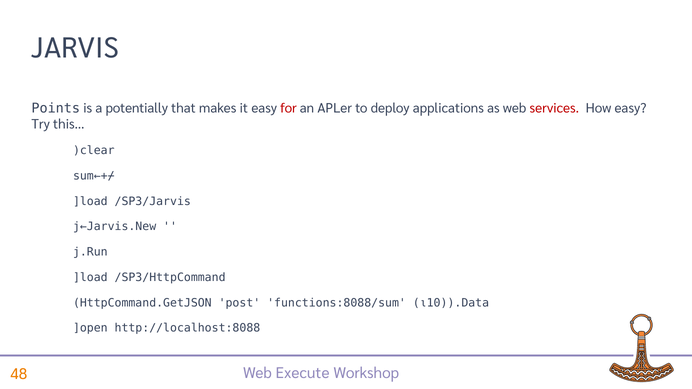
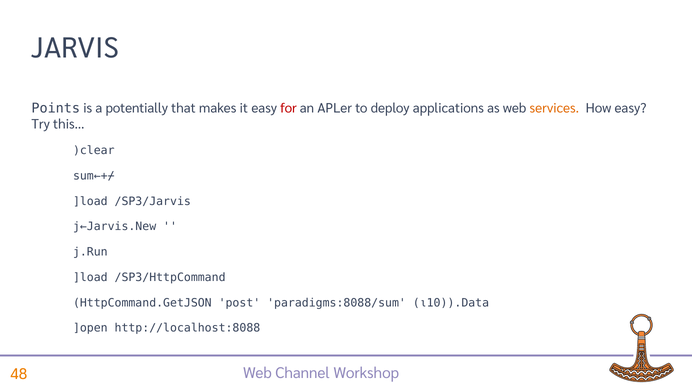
services colour: red -> orange
functions:8088/sum: functions:8088/sum -> paradigms:8088/sum
Execute: Execute -> Channel
